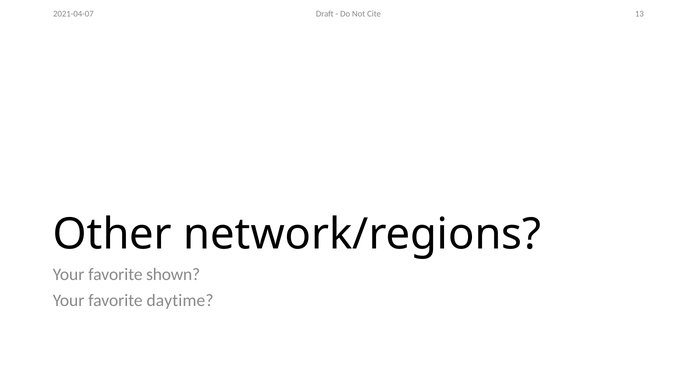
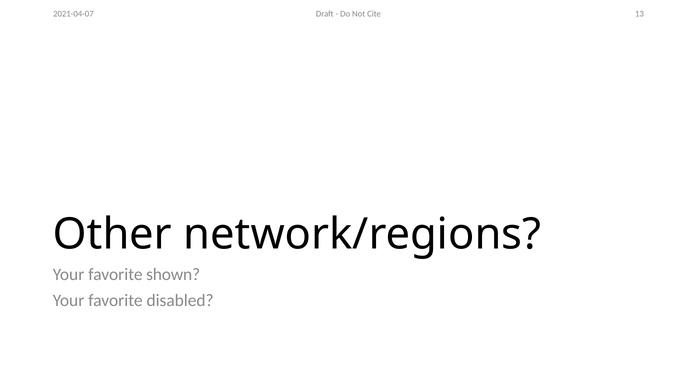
daytime: daytime -> disabled
